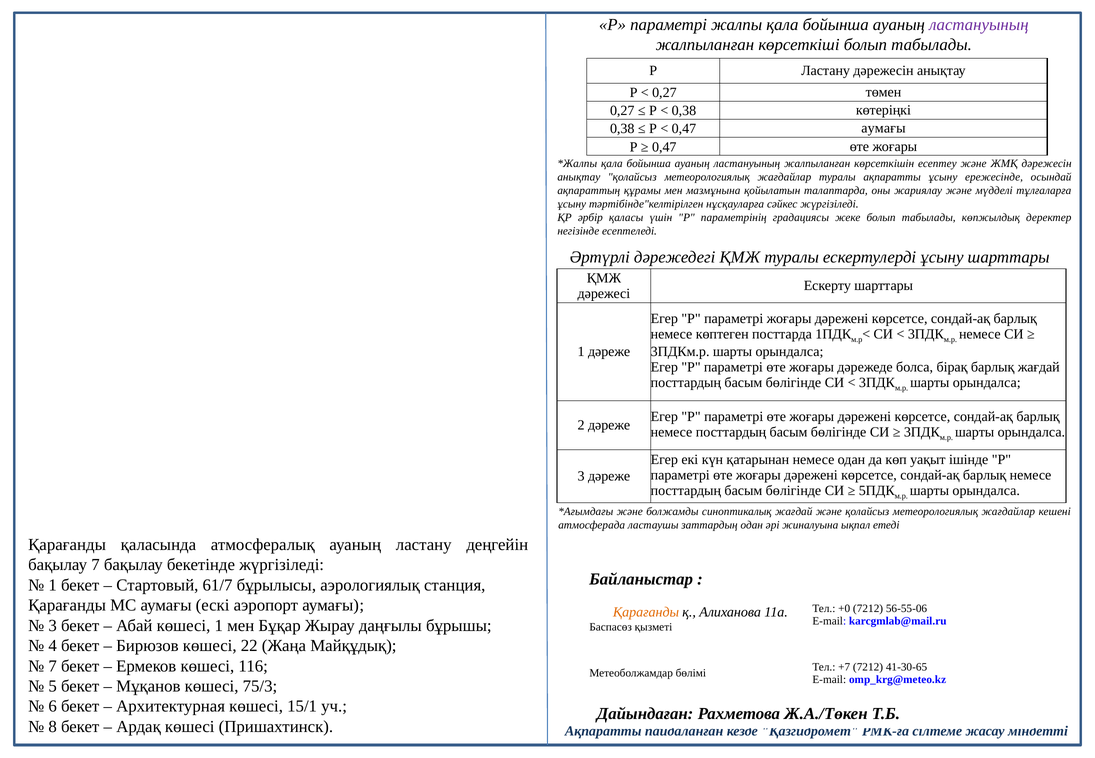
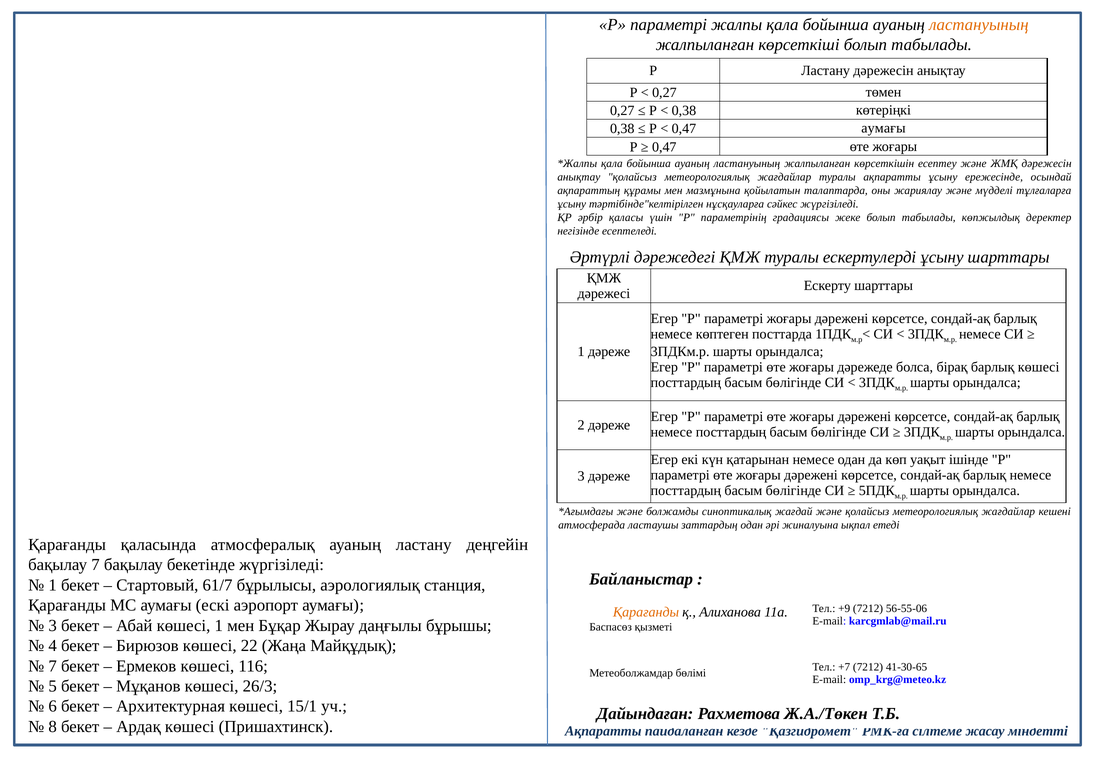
ластануының at (979, 25) colour: purple -> orange
барлық жағдай: жағдай -> көшесі
+0: +0 -> +9
75/3: 75/3 -> 26/3
